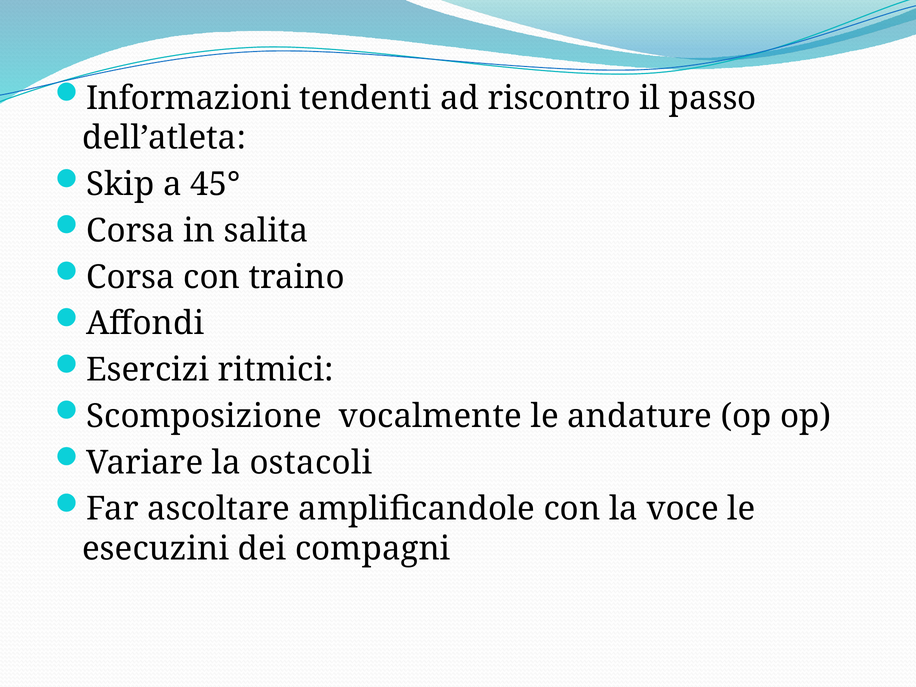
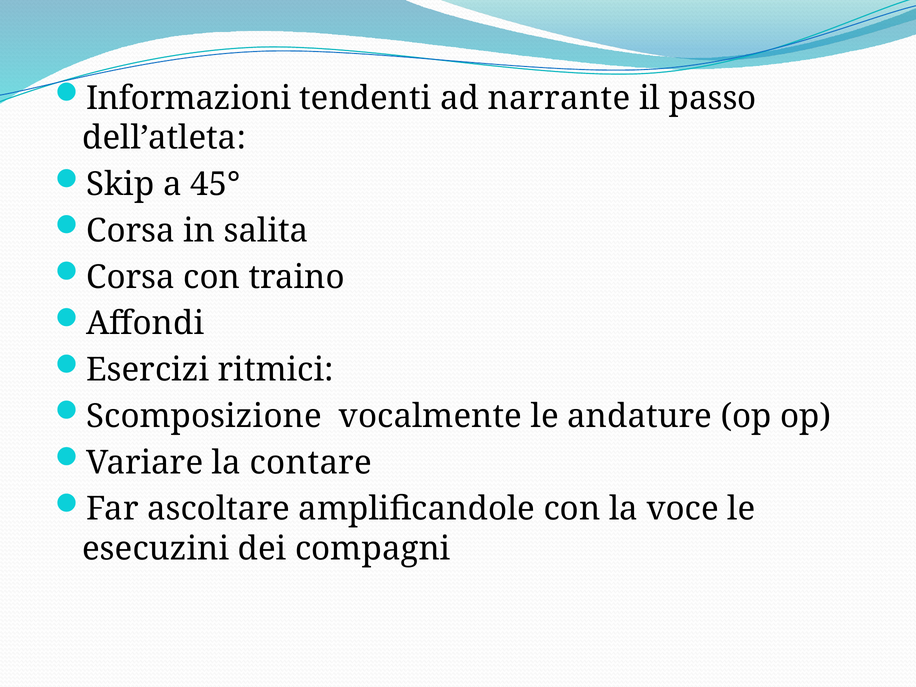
riscontro: riscontro -> narrante
ostacoli: ostacoli -> contare
